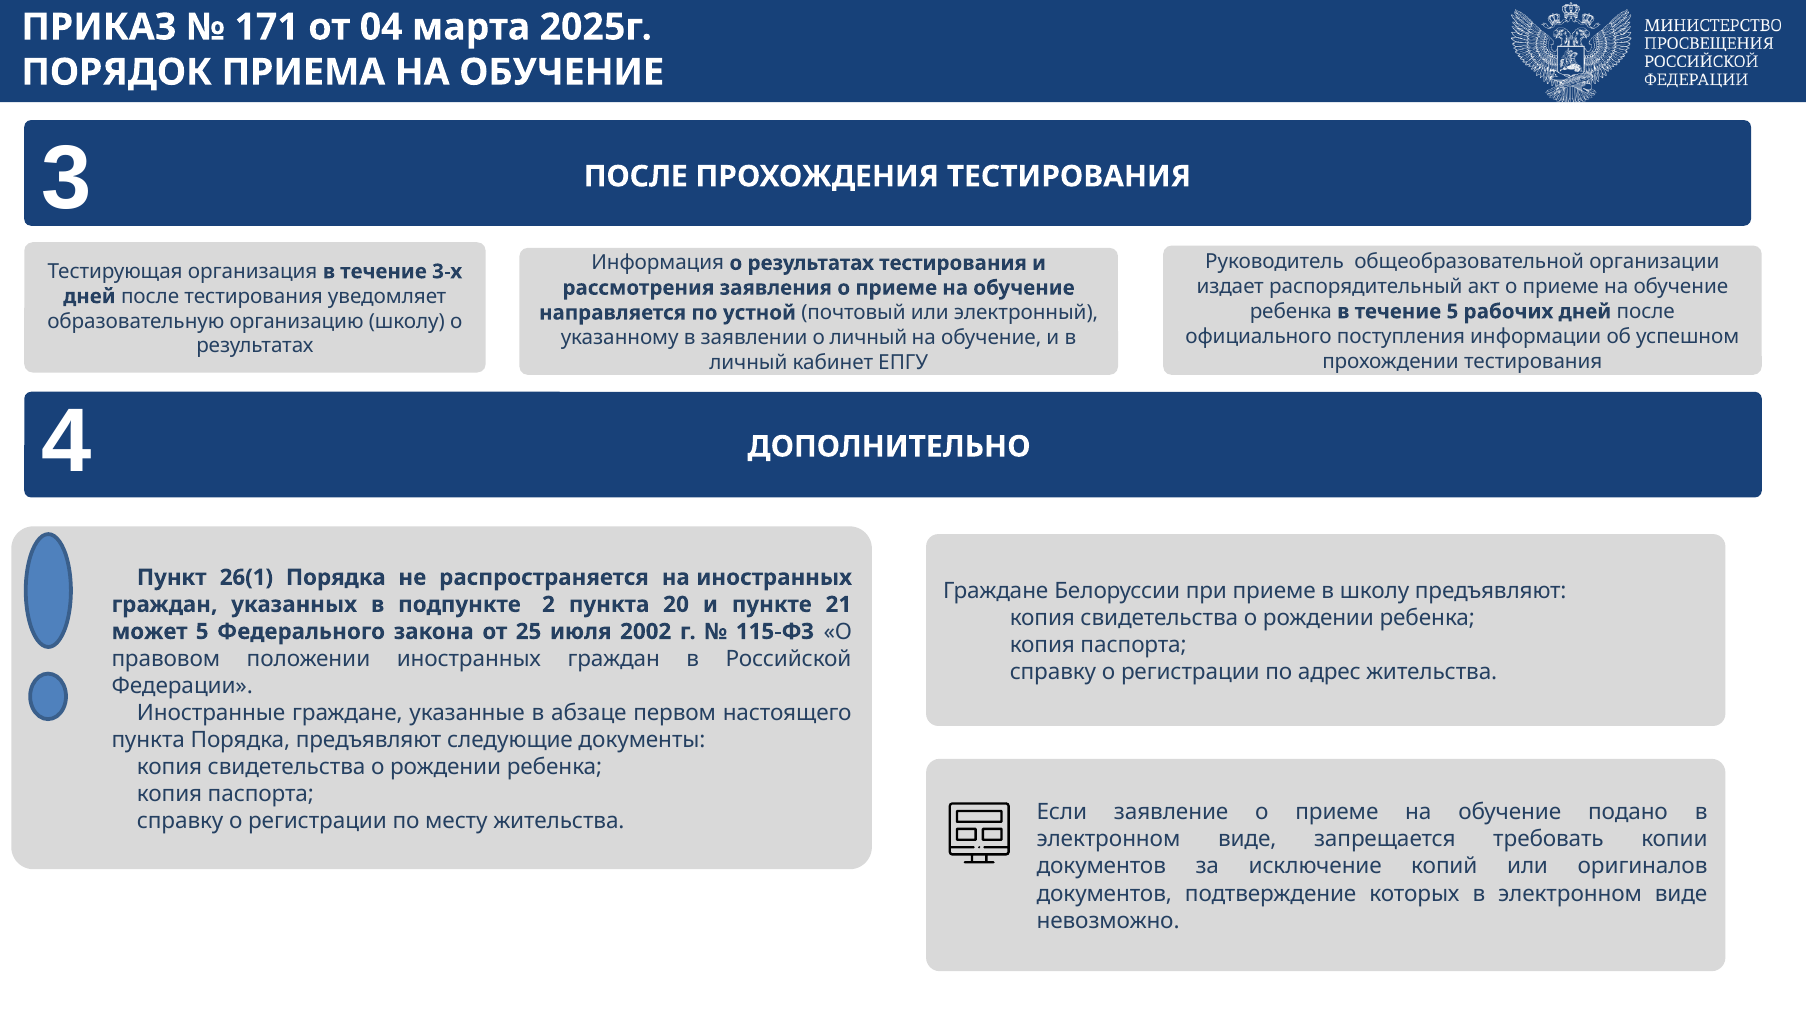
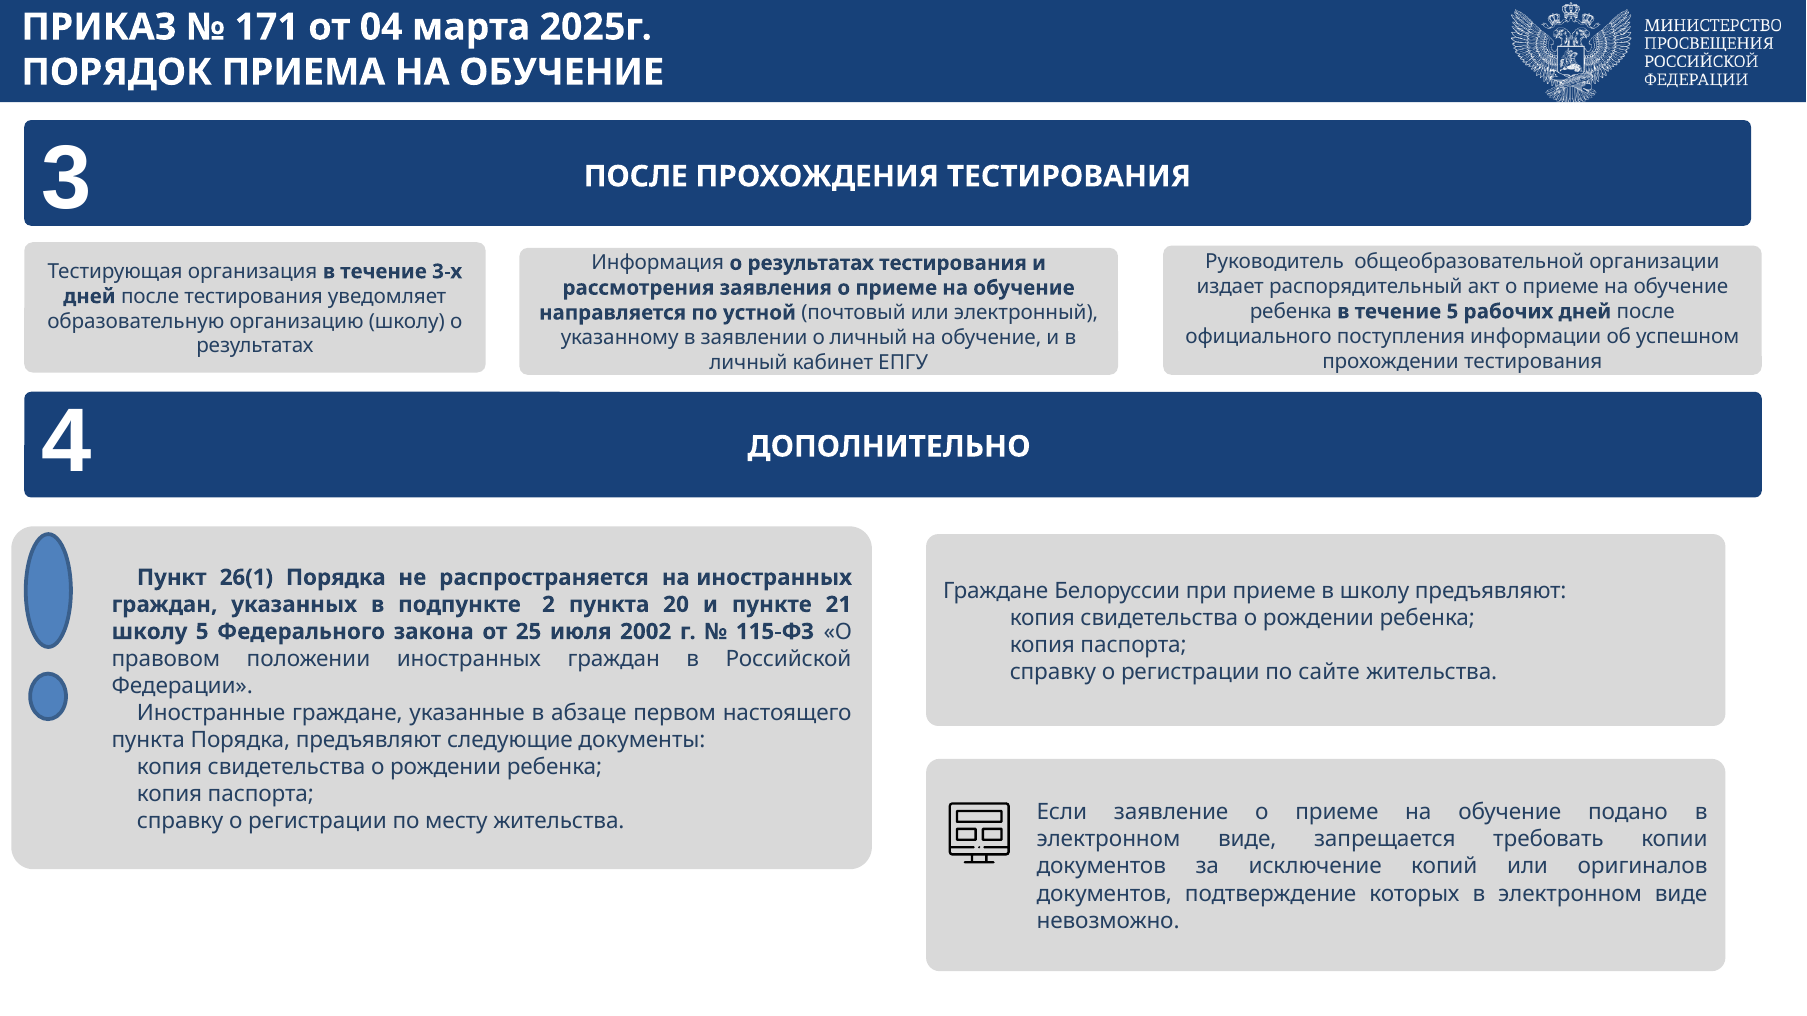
может at (150, 632): может -> школу
адрес: адрес -> сайте
